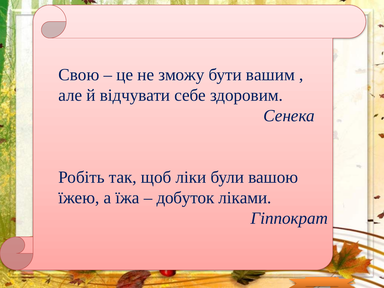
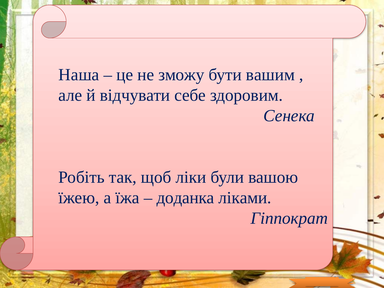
Свою: Свою -> Наша
добуток: добуток -> доданка
